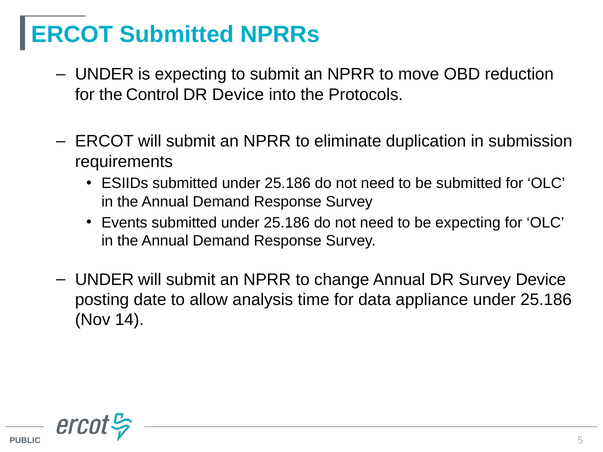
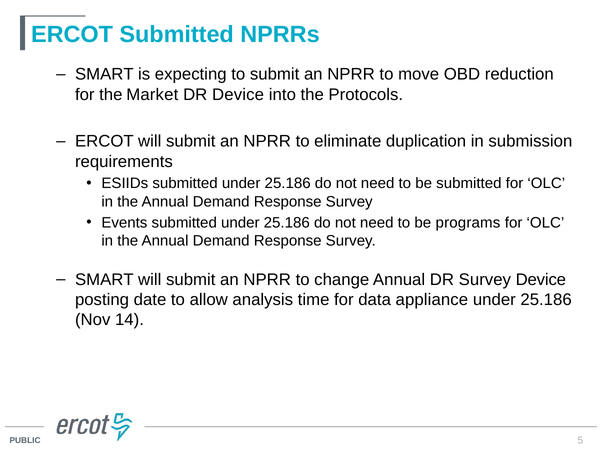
UNDER at (104, 74): UNDER -> SMART
Control: Control -> Market
be expecting: expecting -> programs
UNDER at (104, 280): UNDER -> SMART
